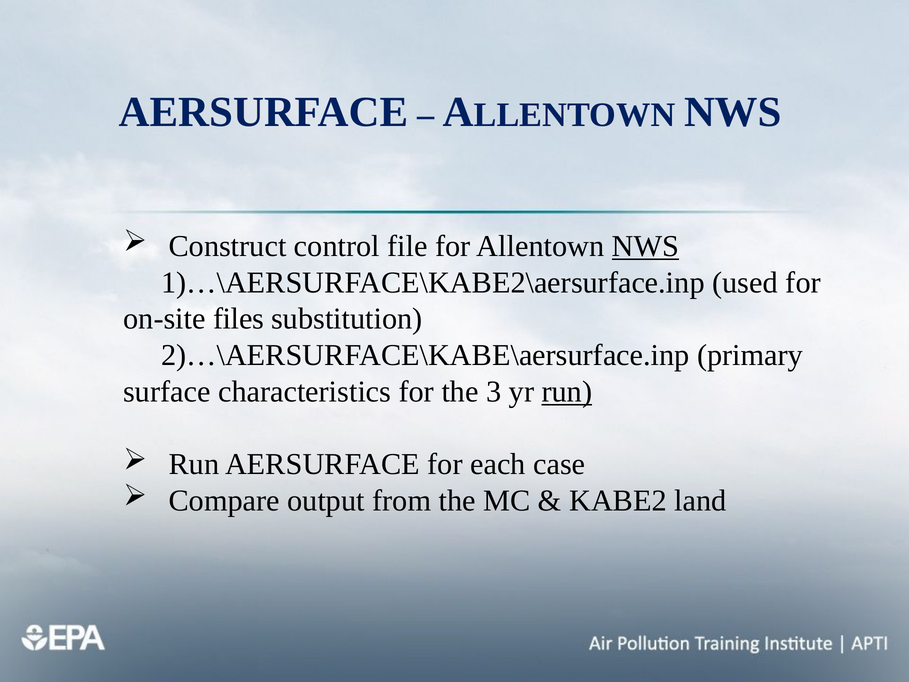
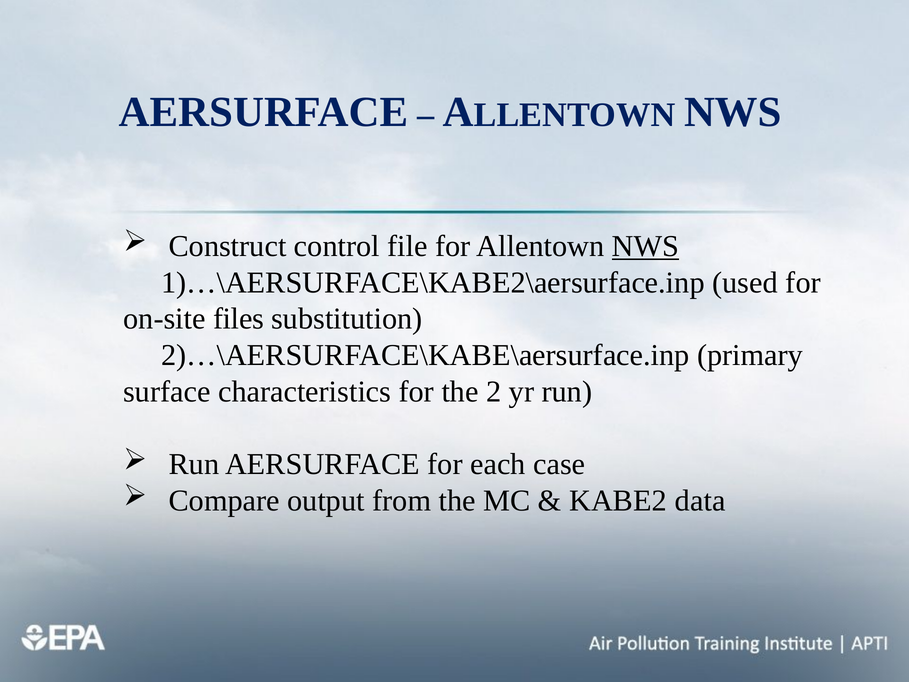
3: 3 -> 2
run at (567, 392) underline: present -> none
land: land -> data
